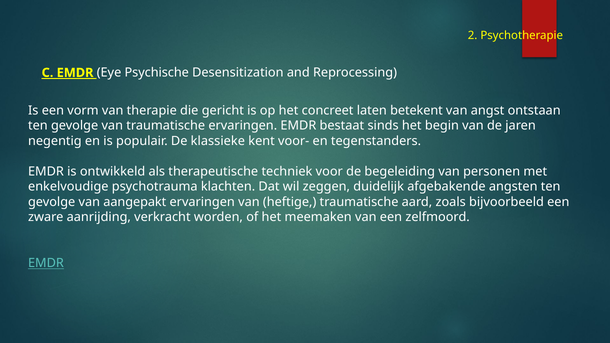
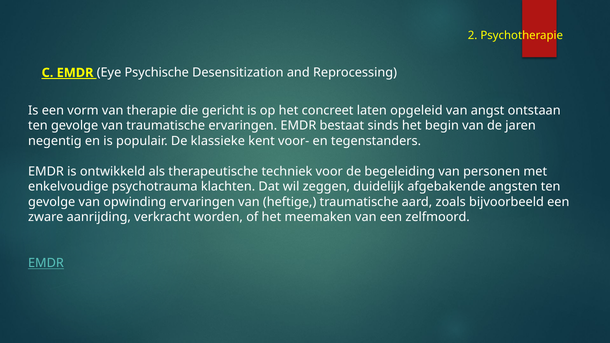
betekent: betekent -> opgeleid
aangepakt: aangepakt -> opwinding
